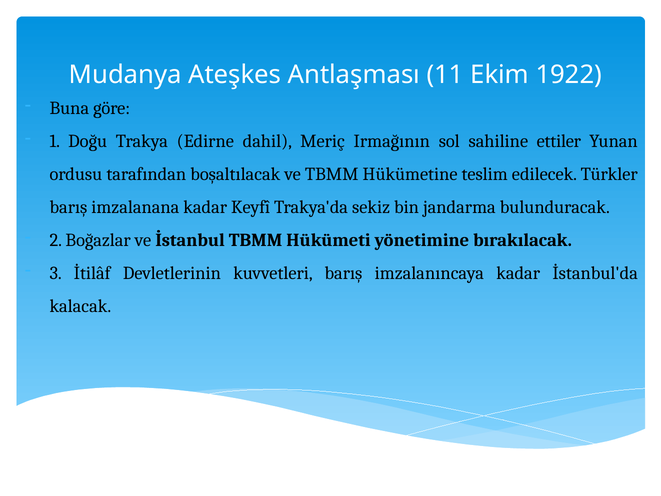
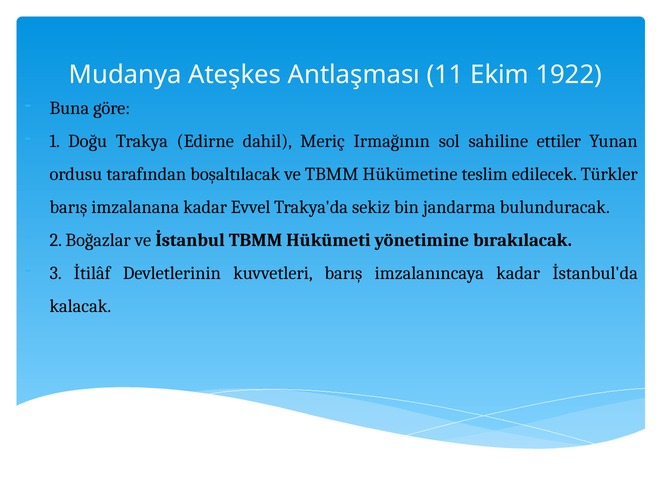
Keyfî: Keyfî -> Evvel
